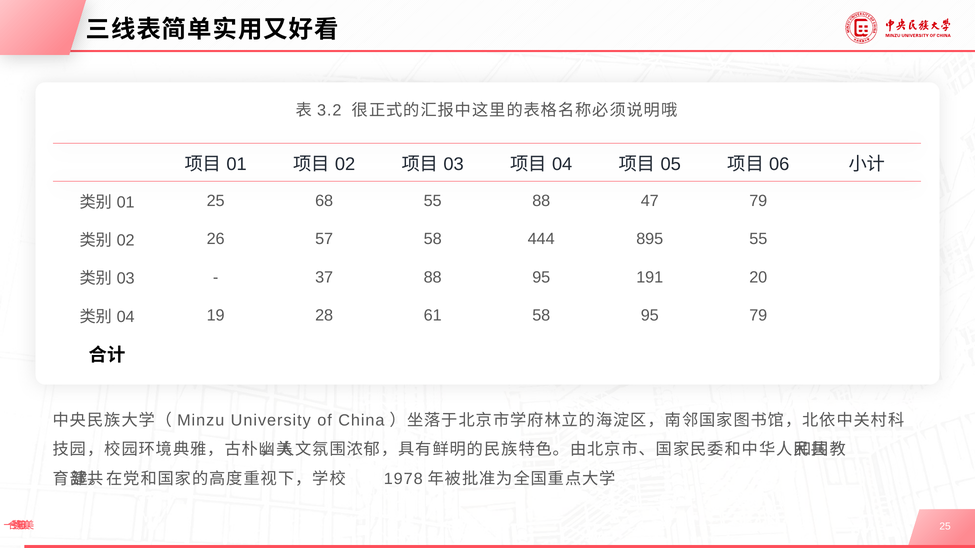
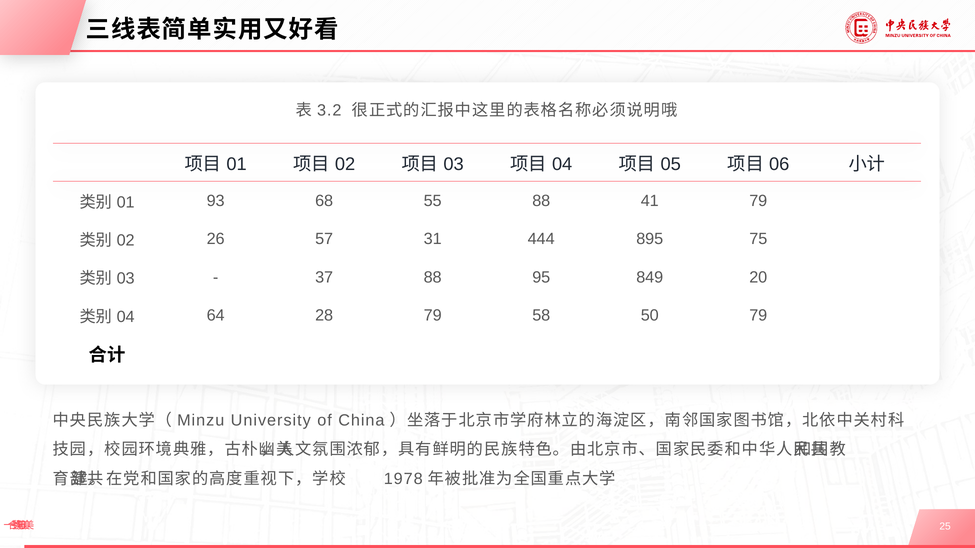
25 at (216, 201): 25 -> 93
47: 47 -> 41
57 58: 58 -> 31
895 55: 55 -> 75
191: 191 -> 849
19: 19 -> 64
28 61: 61 -> 79
58 95: 95 -> 50
